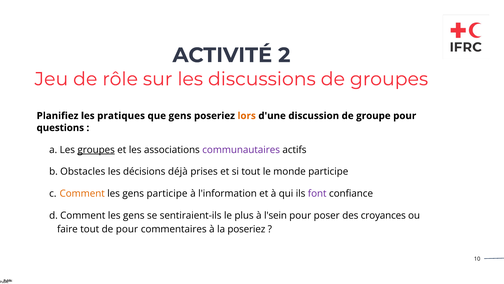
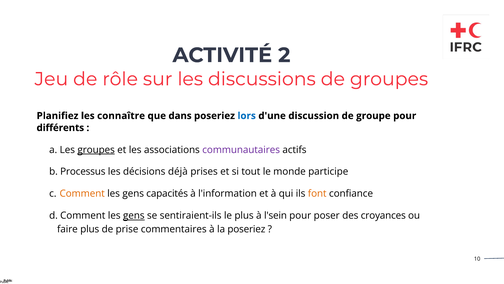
pratiques: pratiques -> connaître
que gens: gens -> dans
lors colour: orange -> blue
questions: questions -> différents
Obstacles: Obstacles -> Processus
gens participe: participe -> capacités
font colour: purple -> orange
gens at (134, 215) underline: none -> present
faire tout: tout -> plus
de pour: pour -> prise
